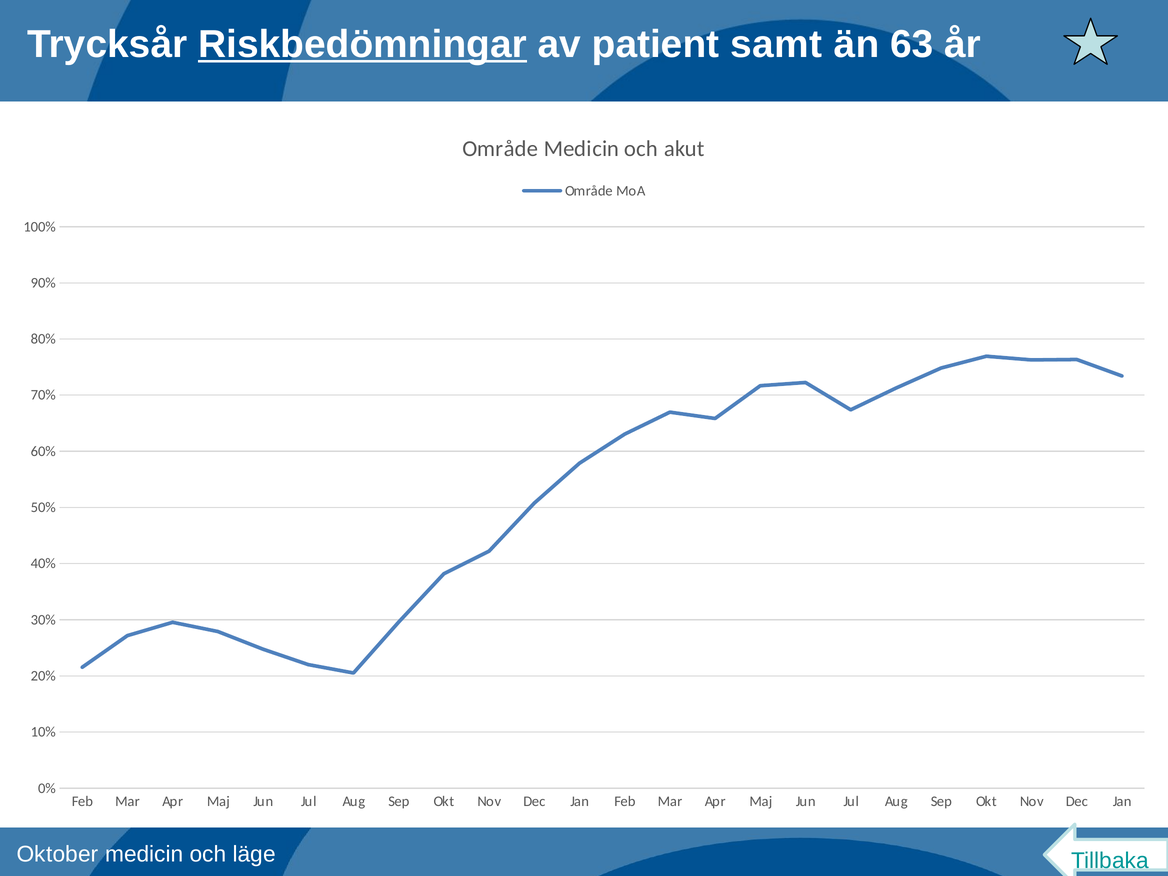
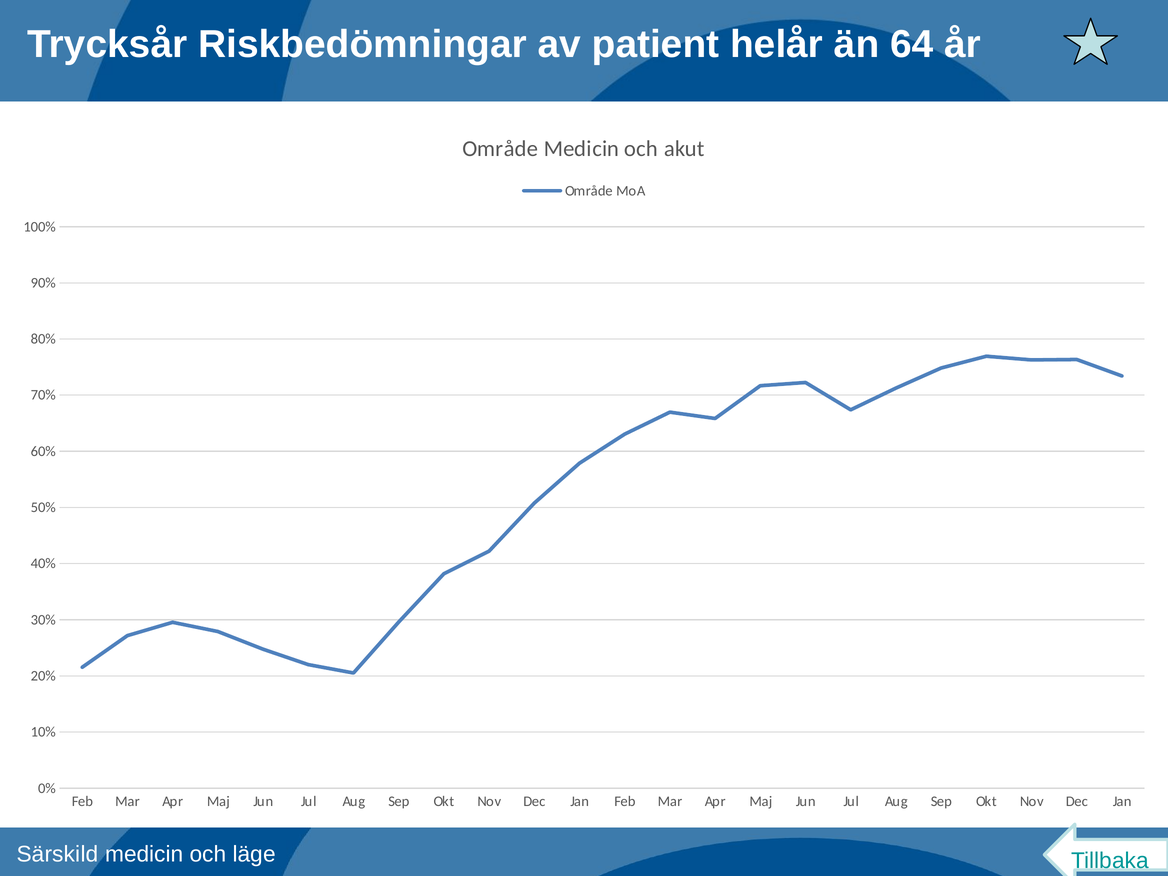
Riskbedömningar underline: present -> none
samt: samt -> helår
63: 63 -> 64
Oktober: Oktober -> Särskild
